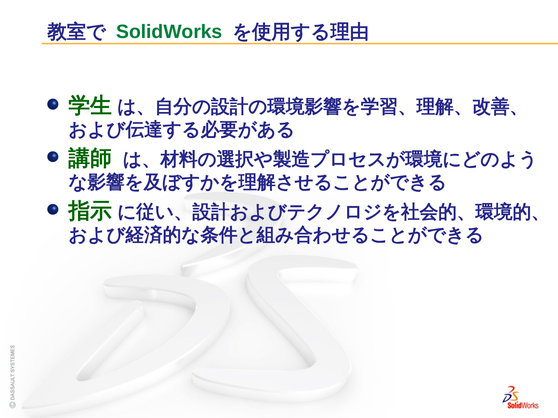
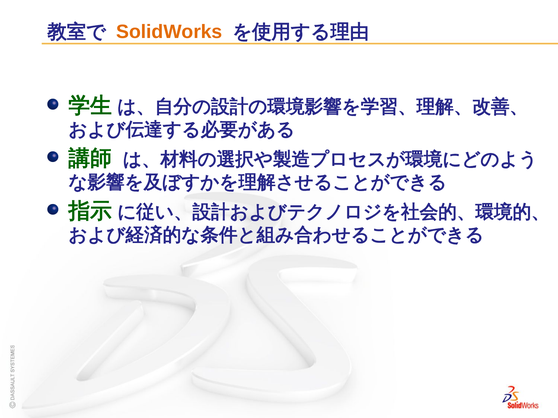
SolidWorks colour: green -> orange
